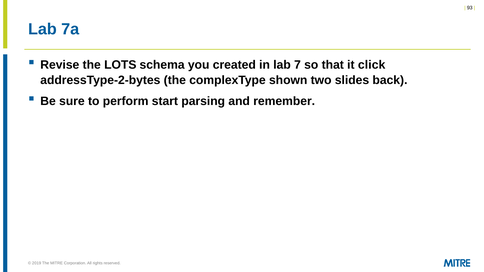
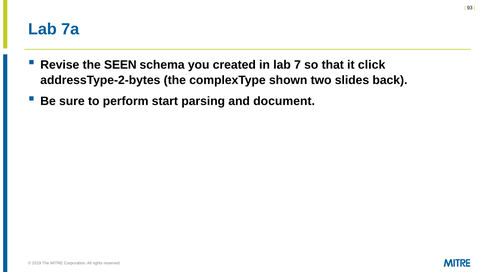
LOTS: LOTS -> SEEN
remember: remember -> document
